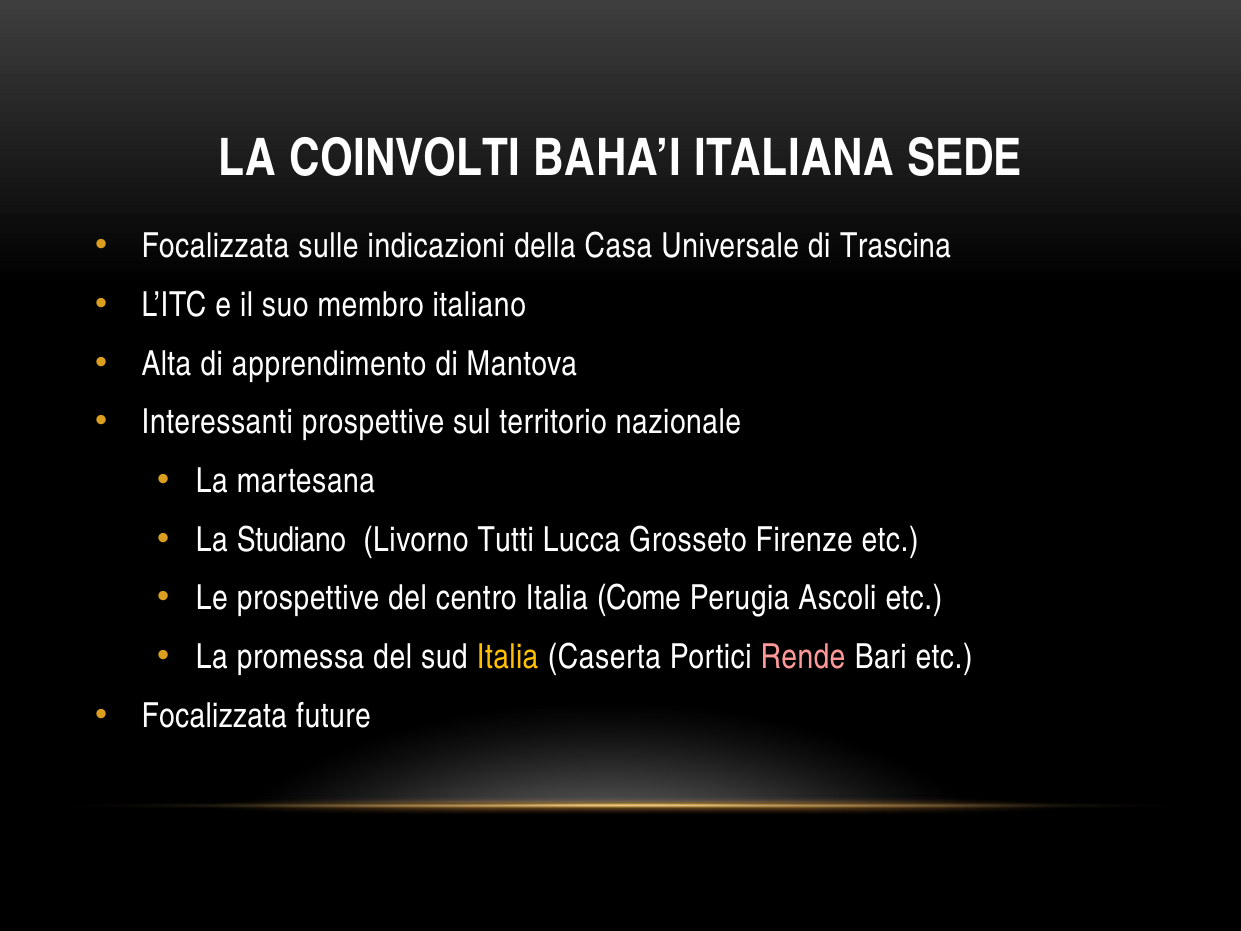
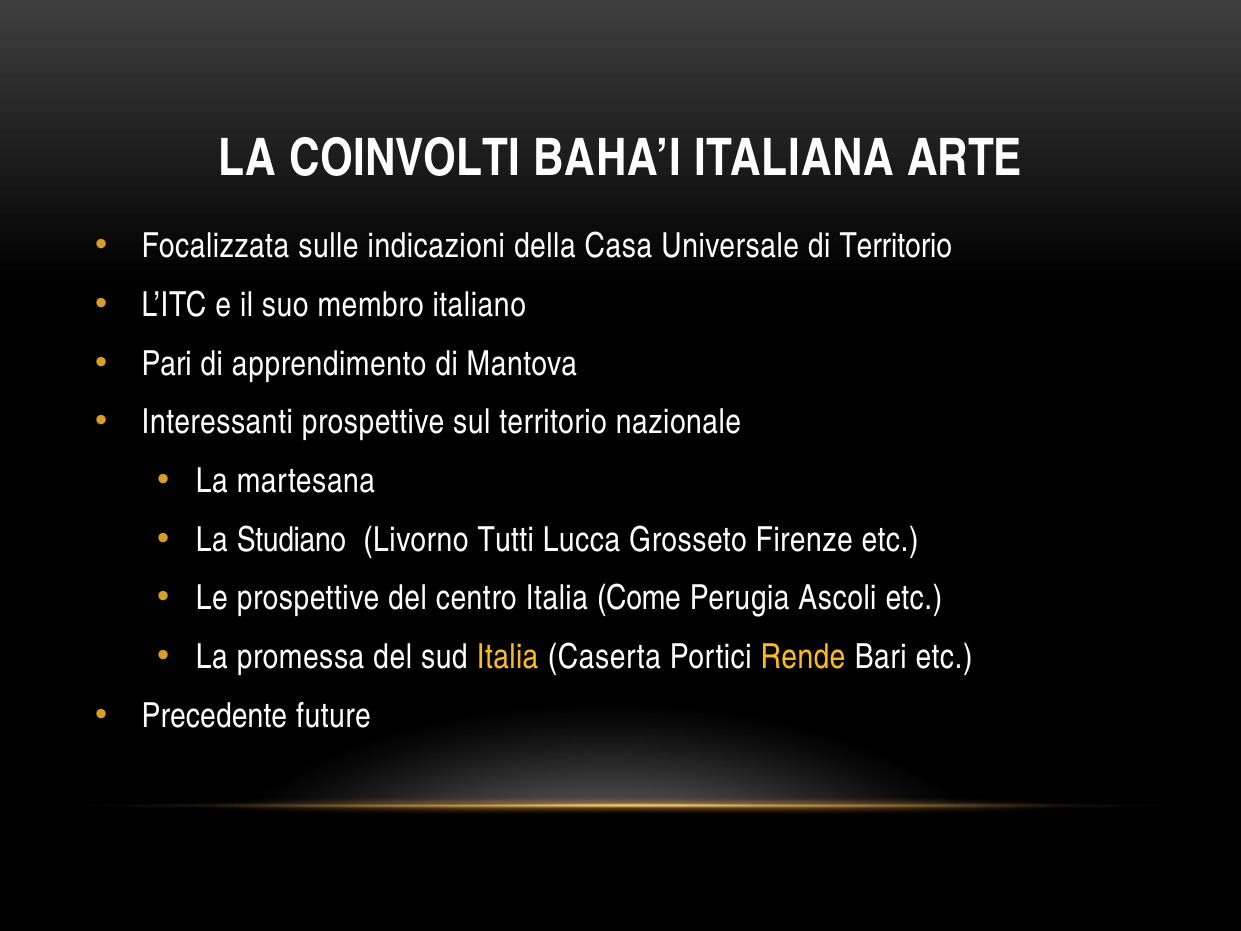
SEDE: SEDE -> ARTE
di Trascina: Trascina -> Territorio
Alta: Alta -> Pari
Rende colour: pink -> yellow
Focalizzata at (214, 716): Focalizzata -> Precedente
